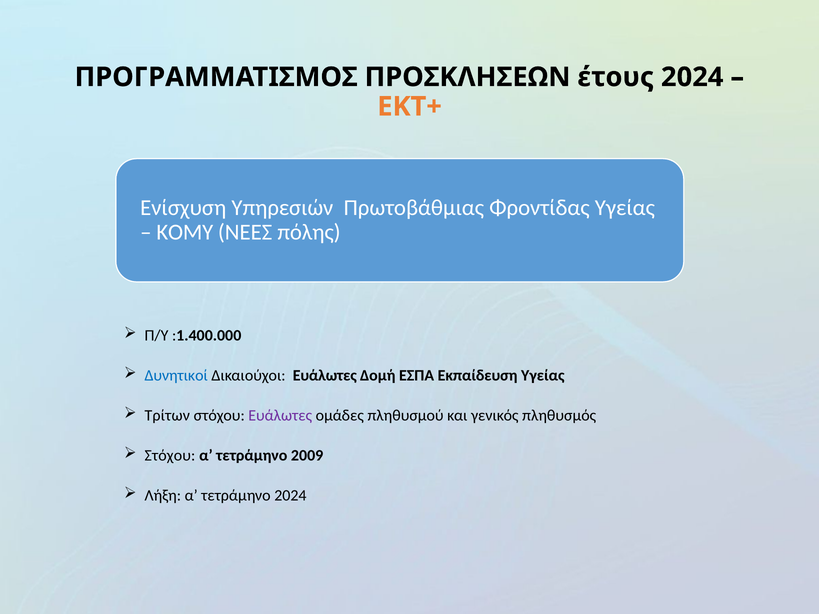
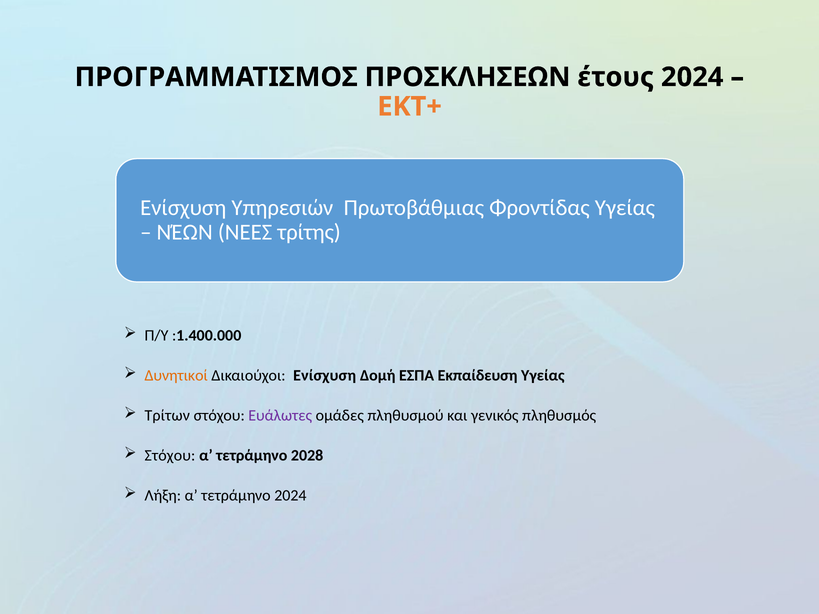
ΚΟΜΥ: ΚΟΜΥ -> ΝΈΩΝ
πόλης: πόλης -> τρίτης
Δυνητικοί colour: blue -> orange
Δικαιούχοι Ευάλωτες: Ευάλωτες -> Ενίσχυση
2009: 2009 -> 2028
